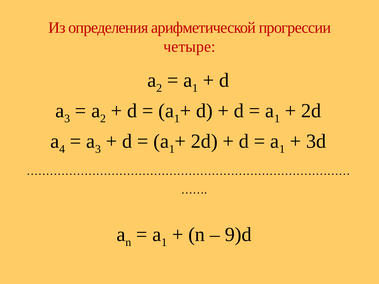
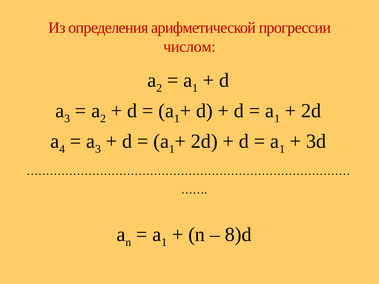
четыре: четыре -> числом
9)d: 9)d -> 8)d
